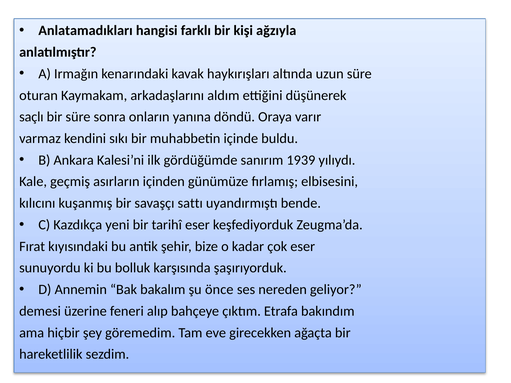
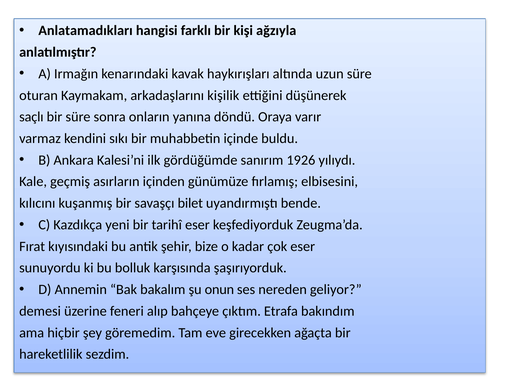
aldım: aldım -> kişilik
1939: 1939 -> 1926
sattı: sattı -> bilet
önce: önce -> onun
